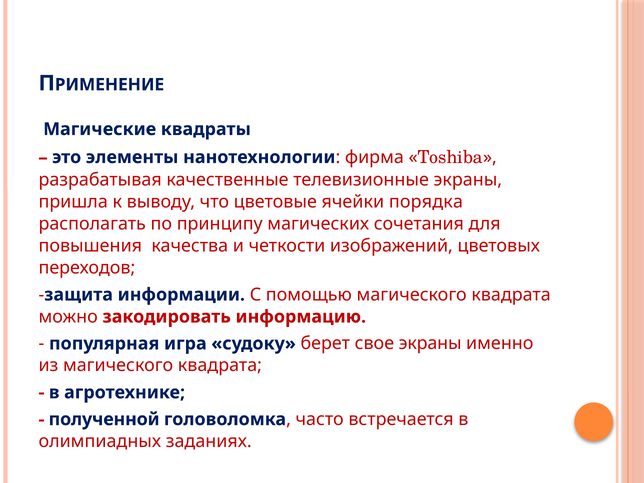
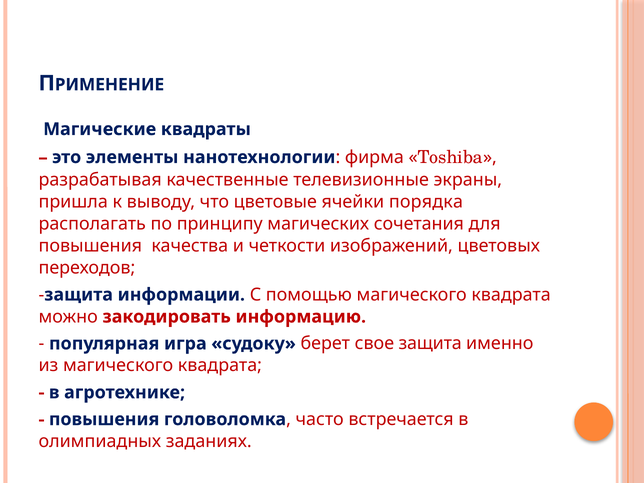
свое экраны: экраны -> защита
полученной at (104, 419): полученной -> повышения
